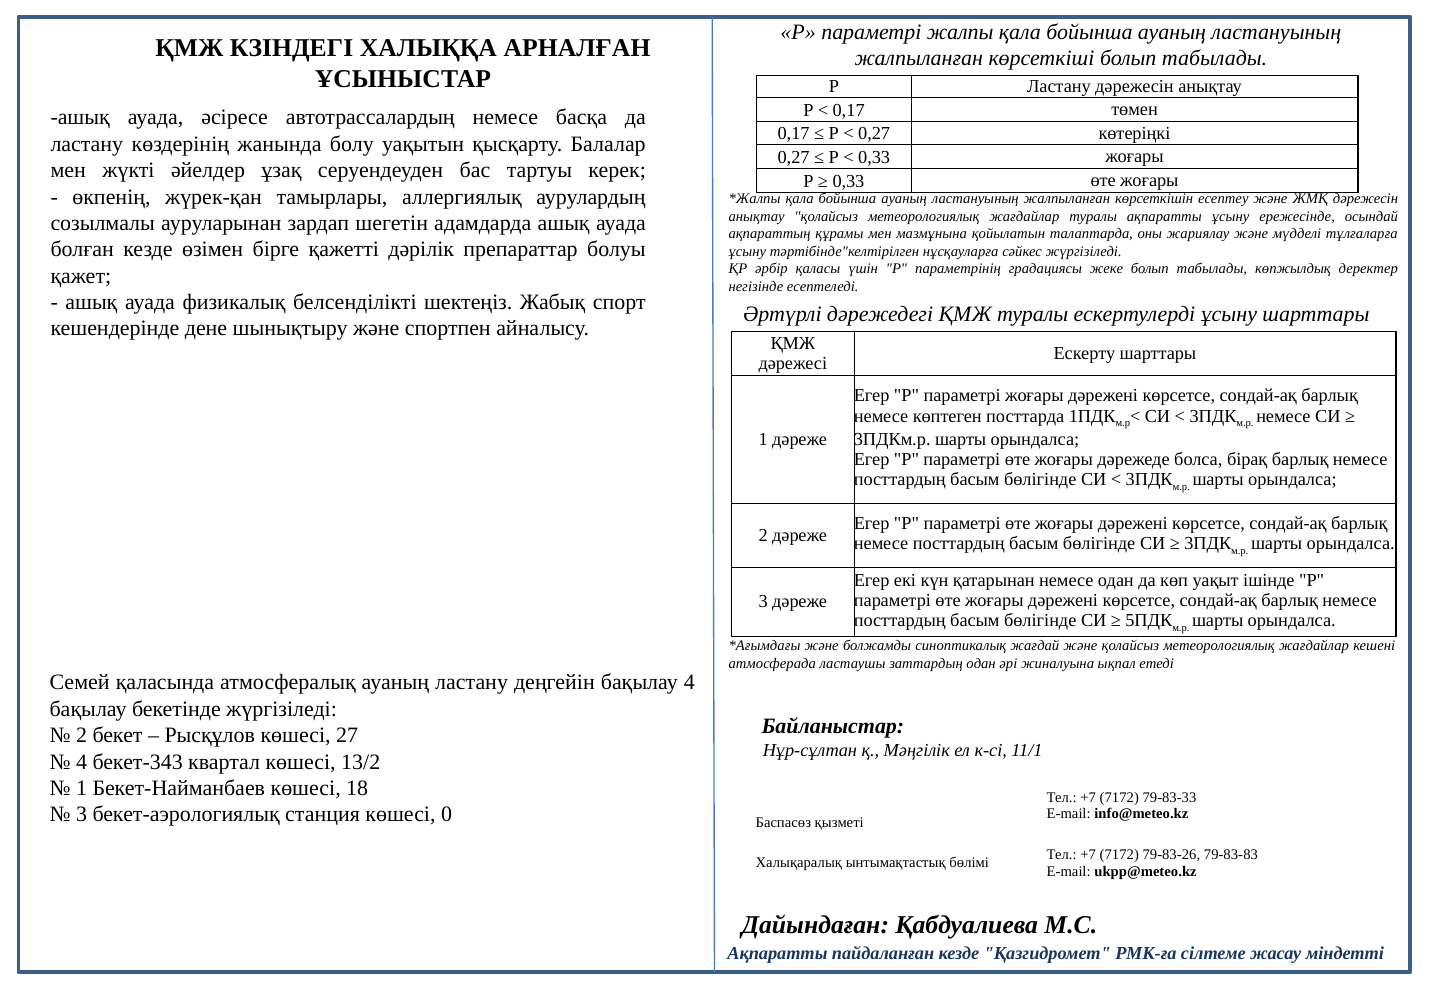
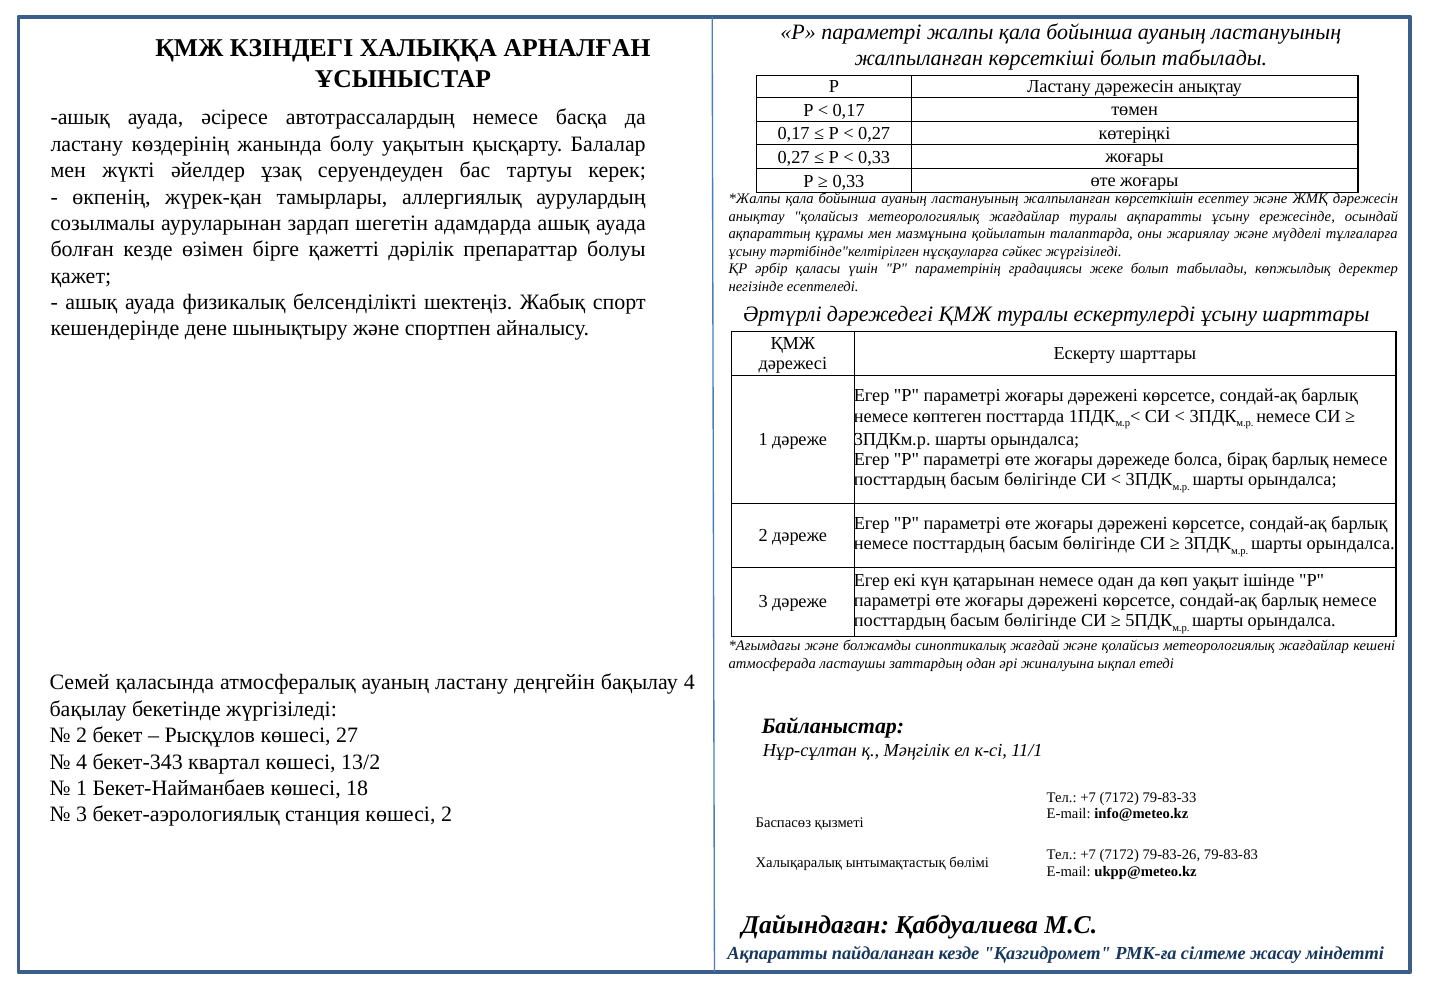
көшесі 0: 0 -> 2
